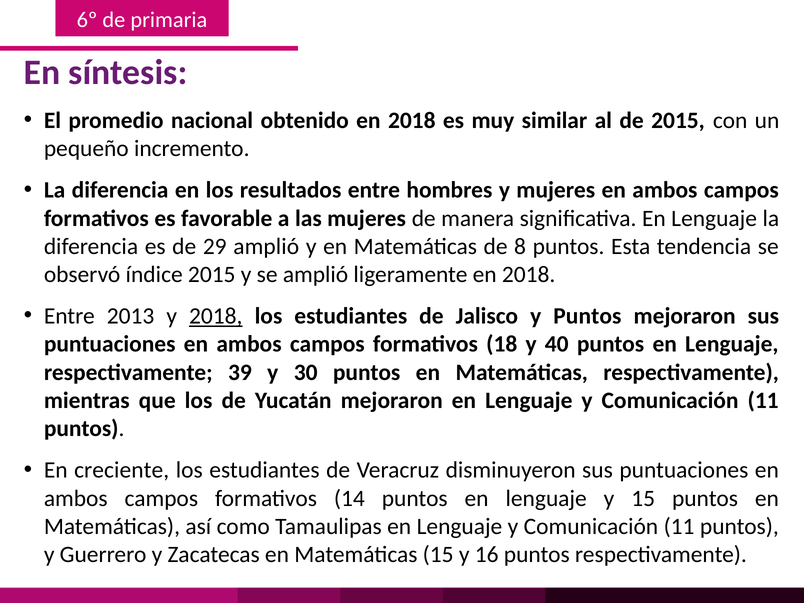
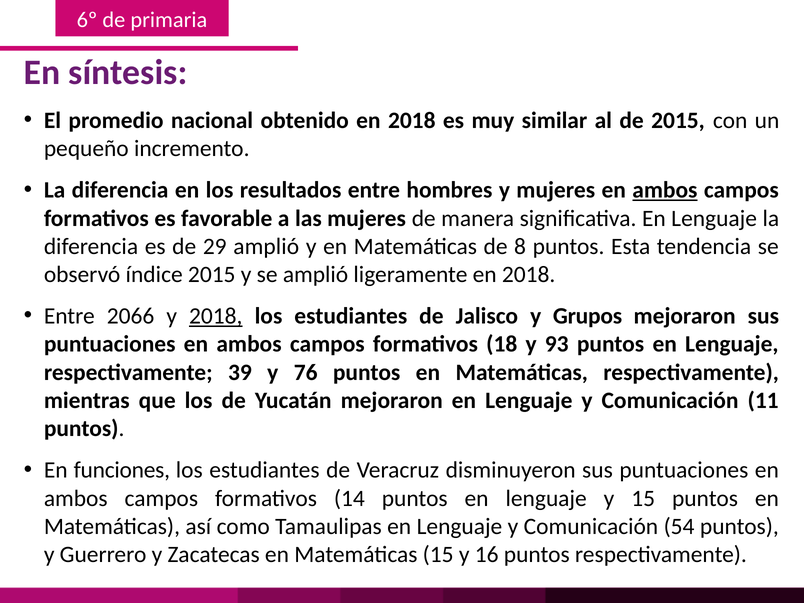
ambos at (665, 190) underline: none -> present
2013: 2013 -> 2066
y Puntos: Puntos -> Grupos
40: 40 -> 93
30: 30 -> 76
creciente: creciente -> funciones
11 at (679, 526): 11 -> 54
